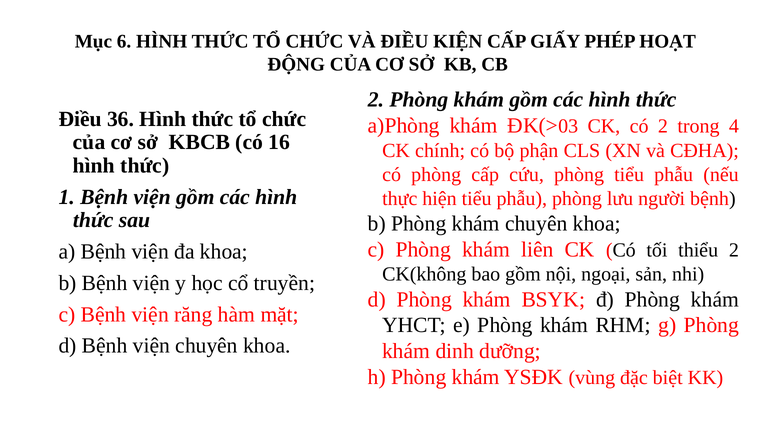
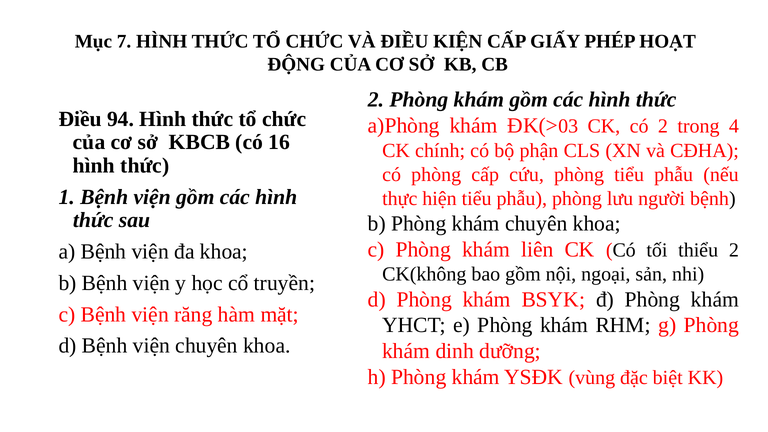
6: 6 -> 7
36: 36 -> 94
